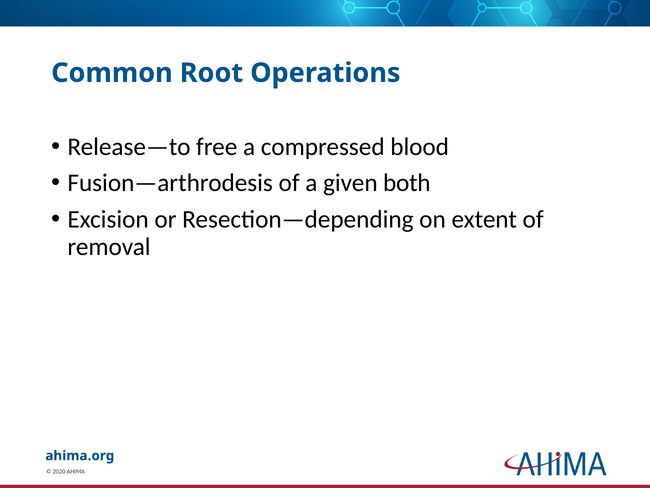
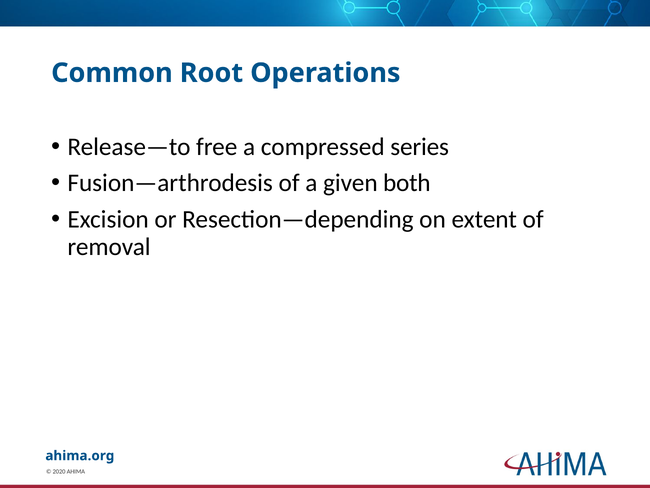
blood: blood -> series
